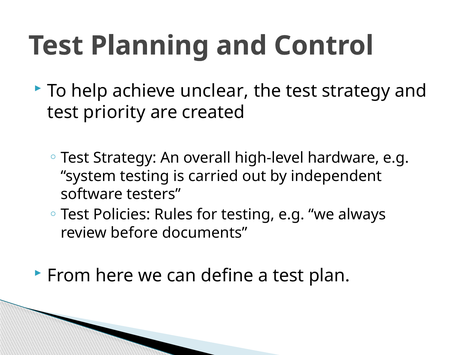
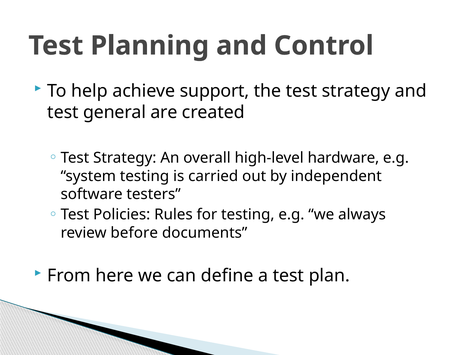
unclear: unclear -> support
priority: priority -> general
